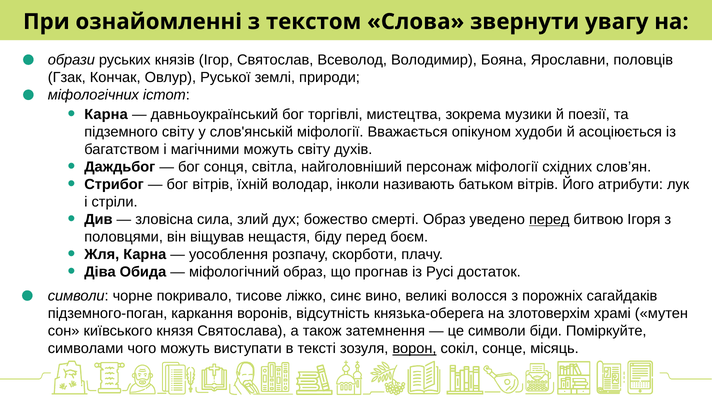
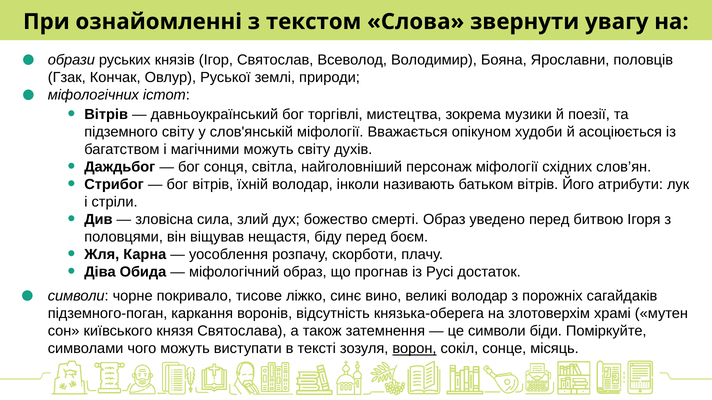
Карна at (106, 114): Карна -> Вітрів
перед at (549, 220) underline: present -> none
великі волосся: волосся -> володар
